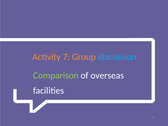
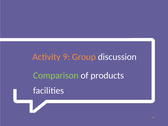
7: 7 -> 9
discussion colour: light blue -> white
overseas: overseas -> products
